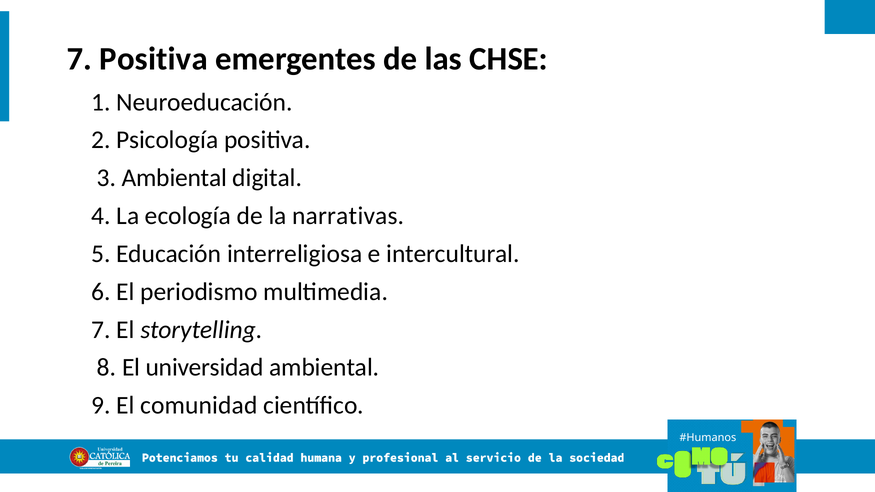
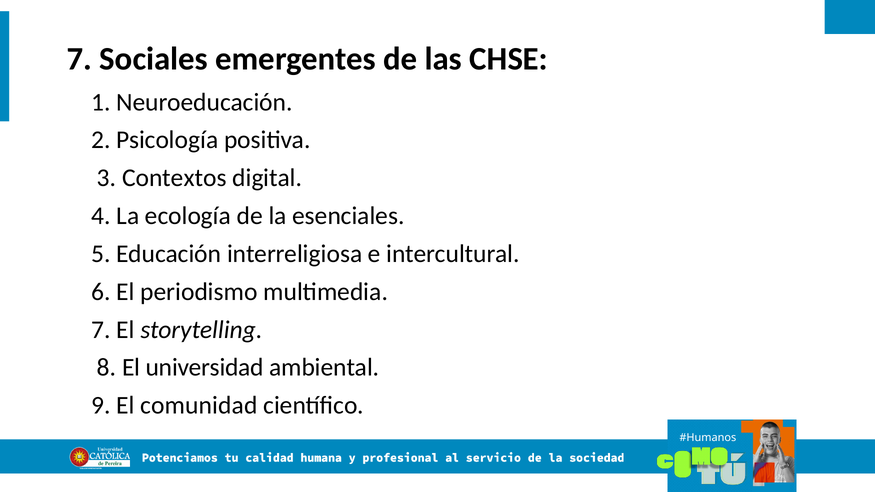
7 Positiva: Positiva -> Sociales
3 Ambiental: Ambiental -> Contextos
narrativas: narrativas -> esenciales
